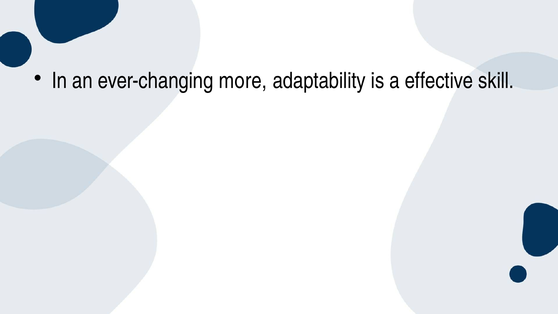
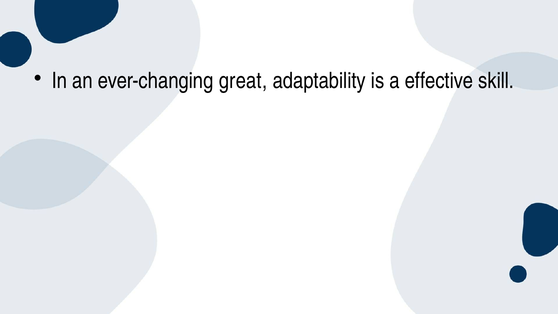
more: more -> great
